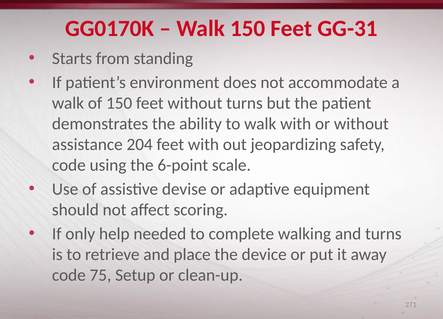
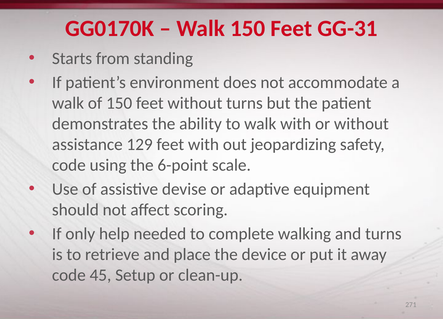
204: 204 -> 129
75: 75 -> 45
